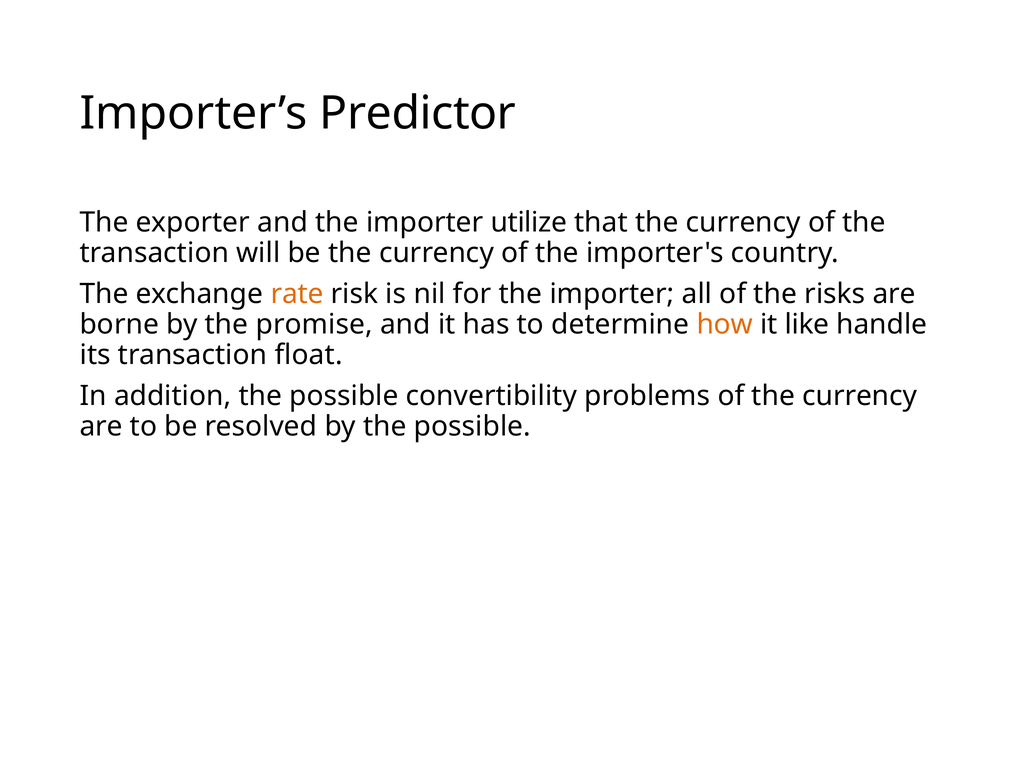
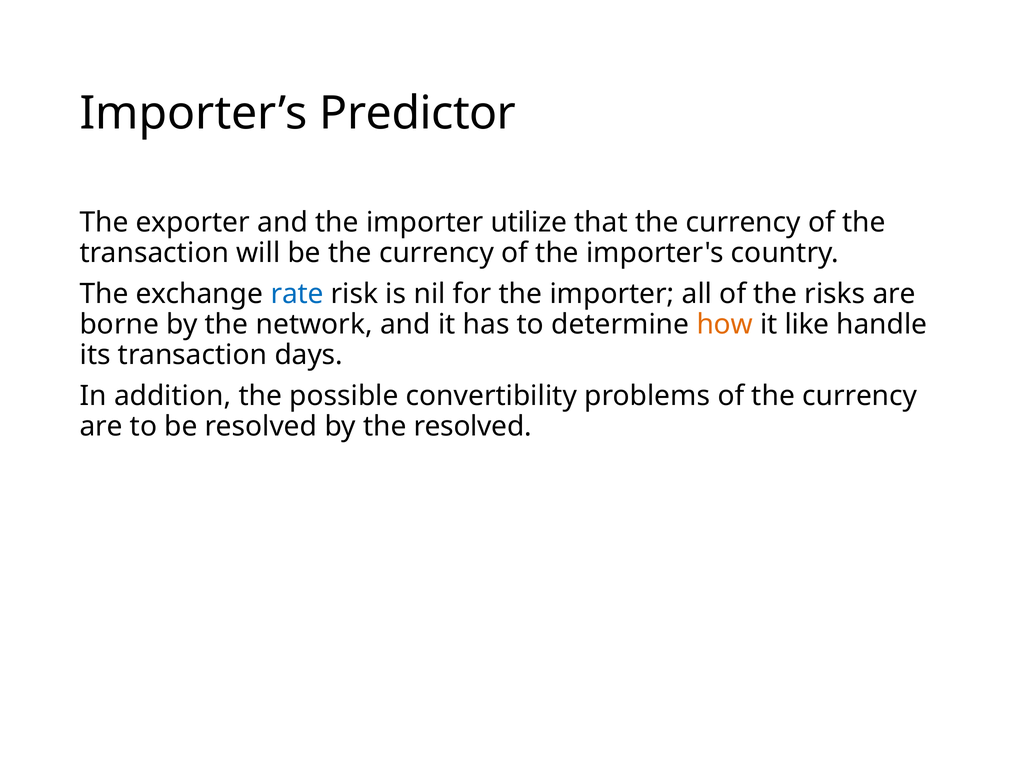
rate colour: orange -> blue
promise: promise -> network
float: float -> days
by the possible: possible -> resolved
